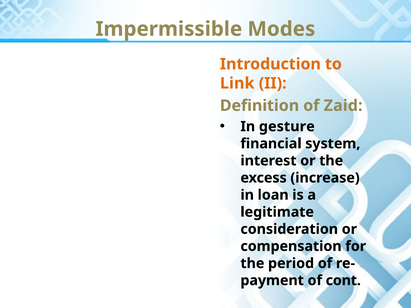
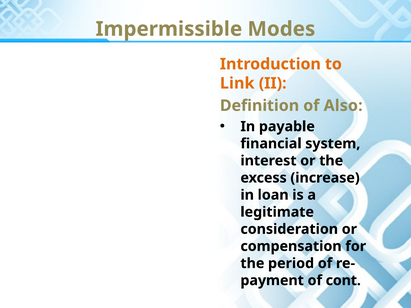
Zaid: Zaid -> Also
gesture: gesture -> payable
